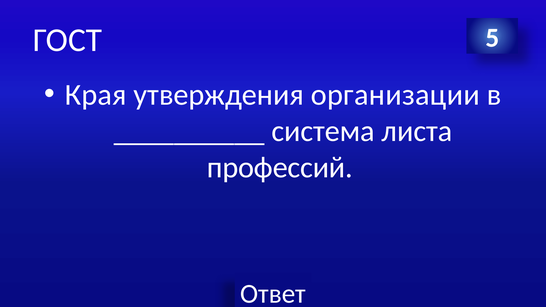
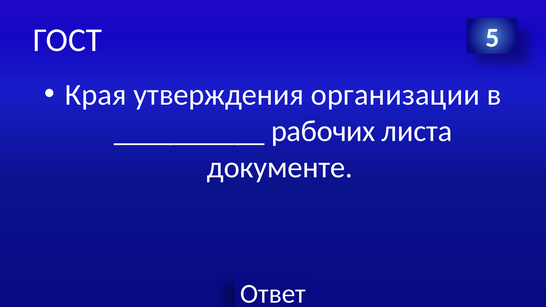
система: система -> рабочих
профессий: профессий -> документе
